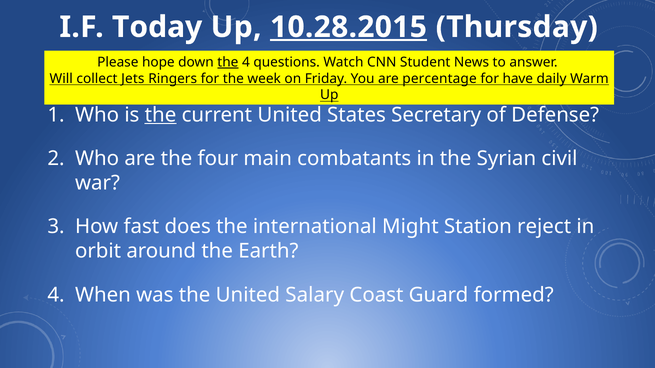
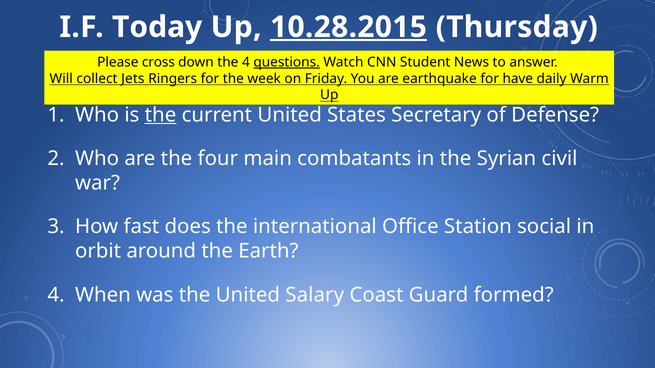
hope: hope -> cross
the at (228, 62) underline: present -> none
questions underline: none -> present
percentage: percentage -> earthquake
Might: Might -> Office
reject: reject -> social
